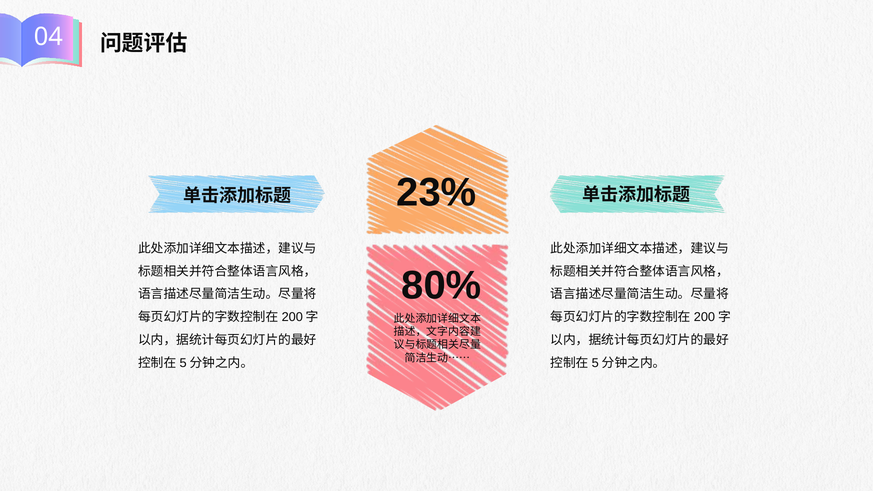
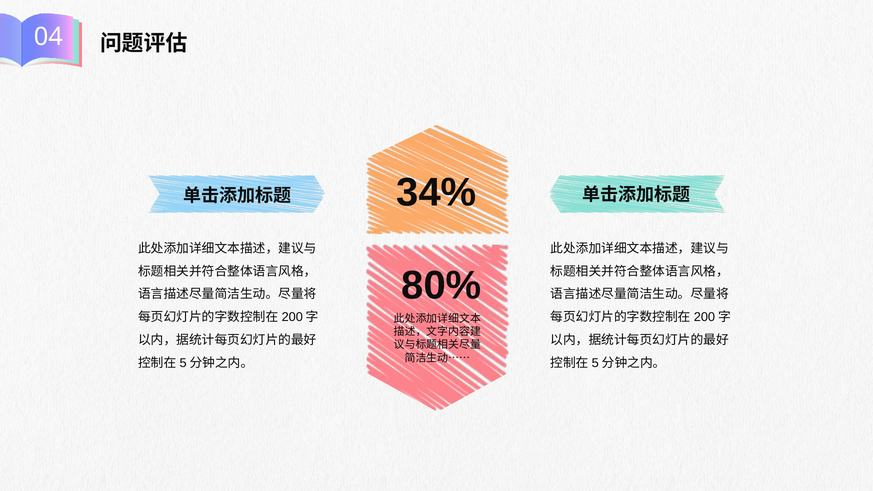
23%: 23% -> 34%
